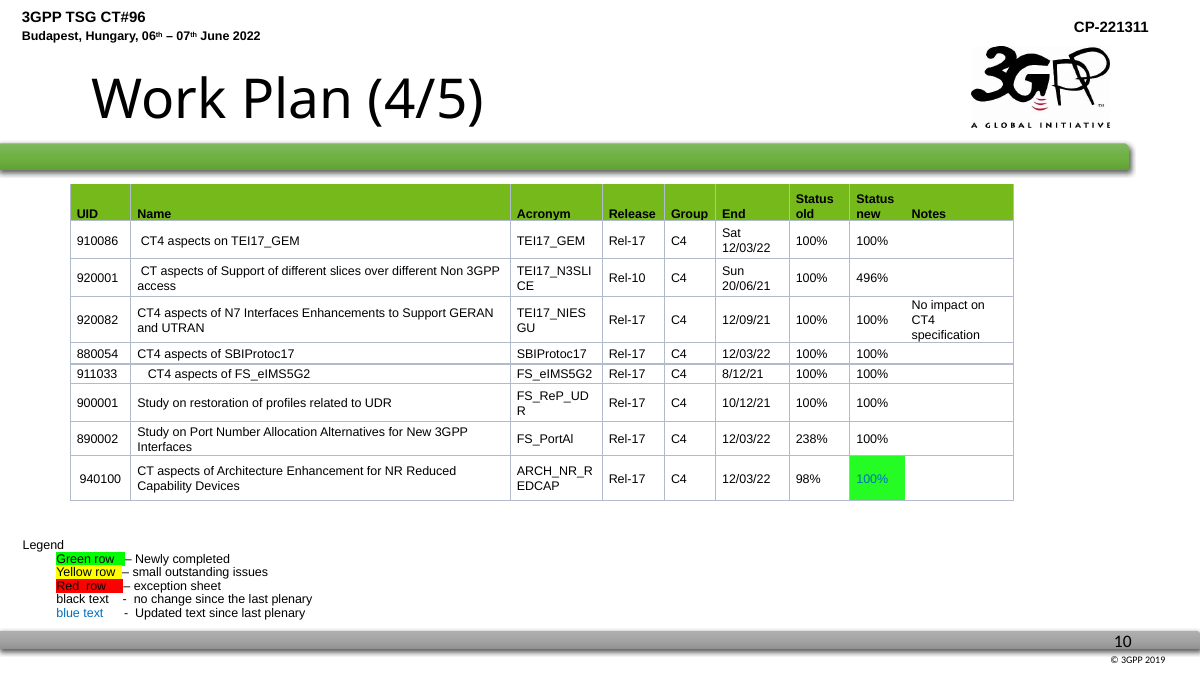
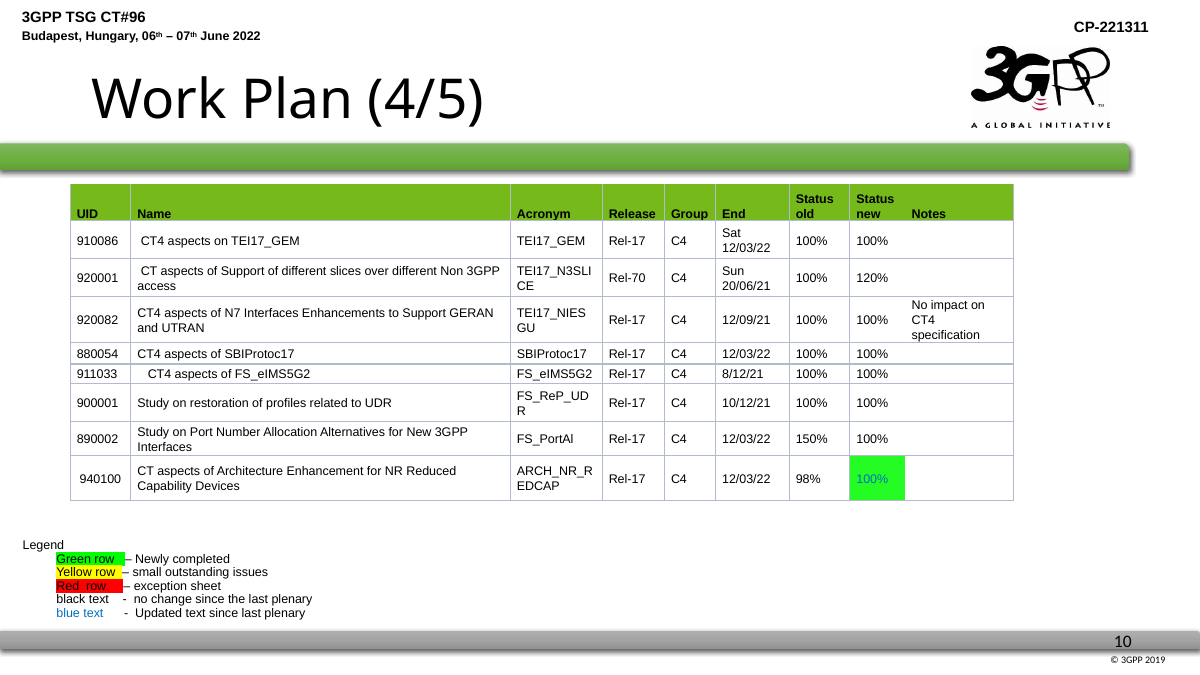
Rel-10: Rel-10 -> Rel-70
496%: 496% -> 120%
238%: 238% -> 150%
